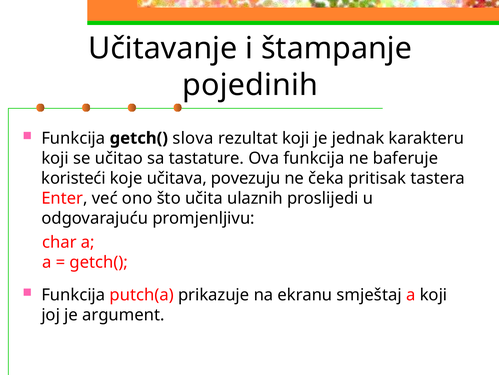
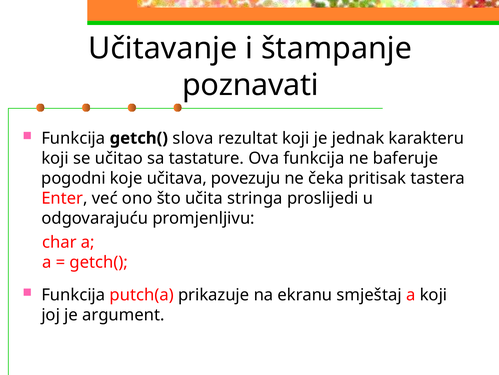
pojedinih: pojedinih -> poznavati
koristeći: koristeći -> pogodni
ulaznih: ulaznih -> stringa
